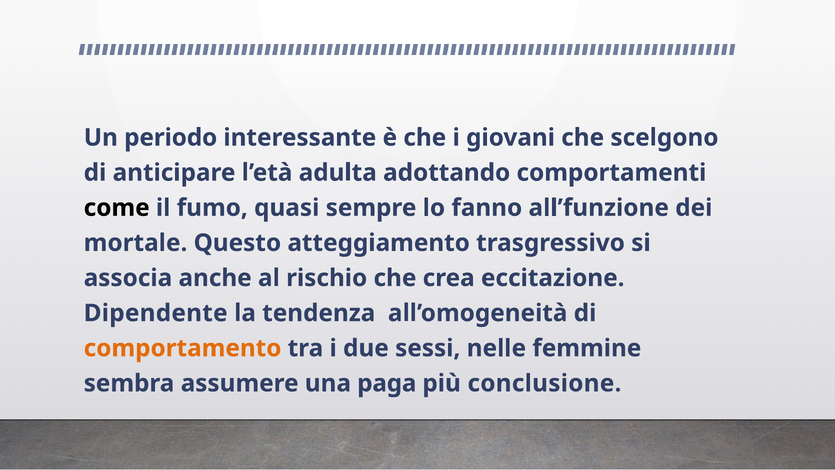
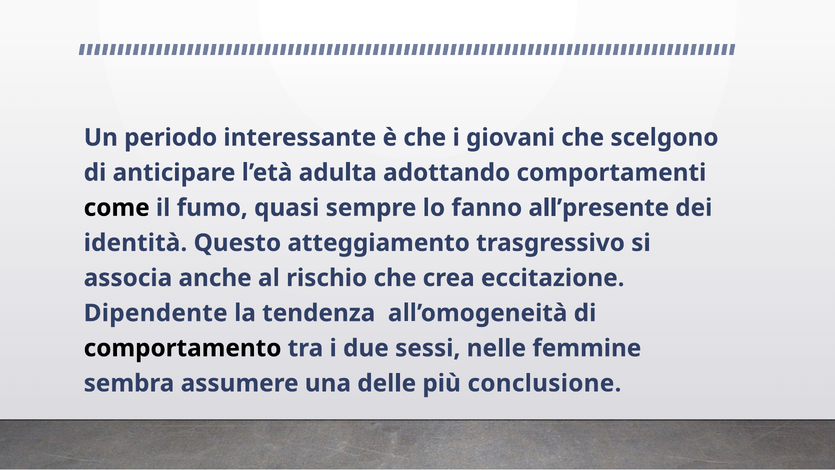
all’funzione: all’funzione -> all’presente
mortale: mortale -> identità
comportamento colour: orange -> black
paga: paga -> delle
